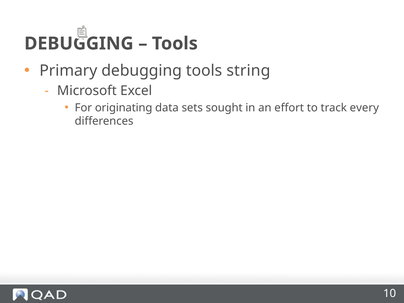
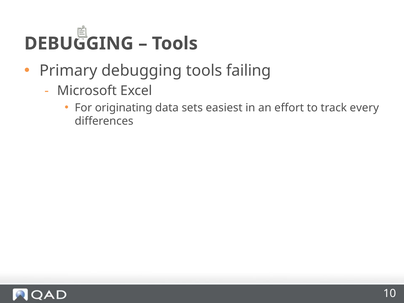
string: string -> failing
sought: sought -> easiest
